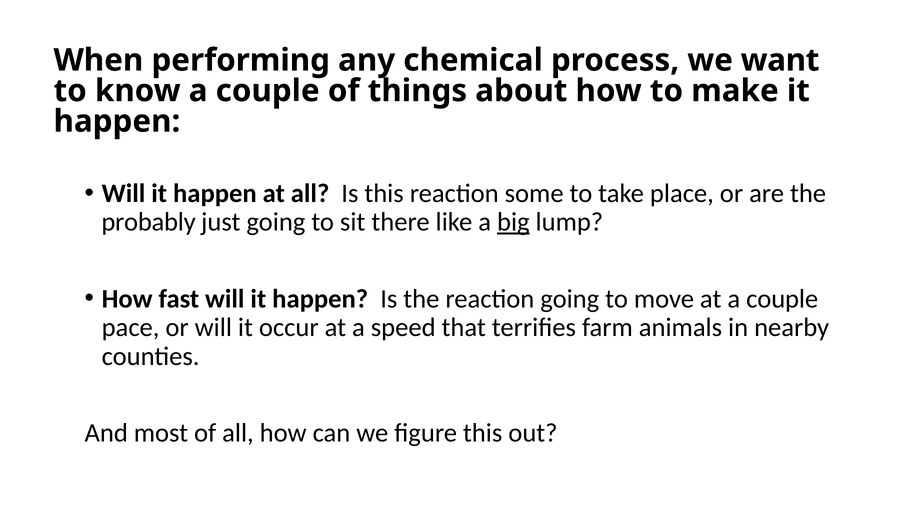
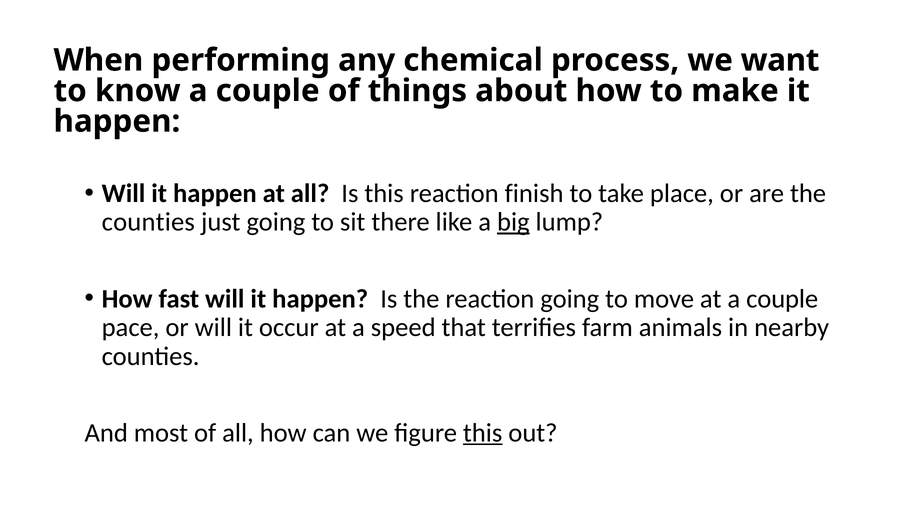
some: some -> finish
probably at (149, 222): probably -> counties
this at (483, 433) underline: none -> present
